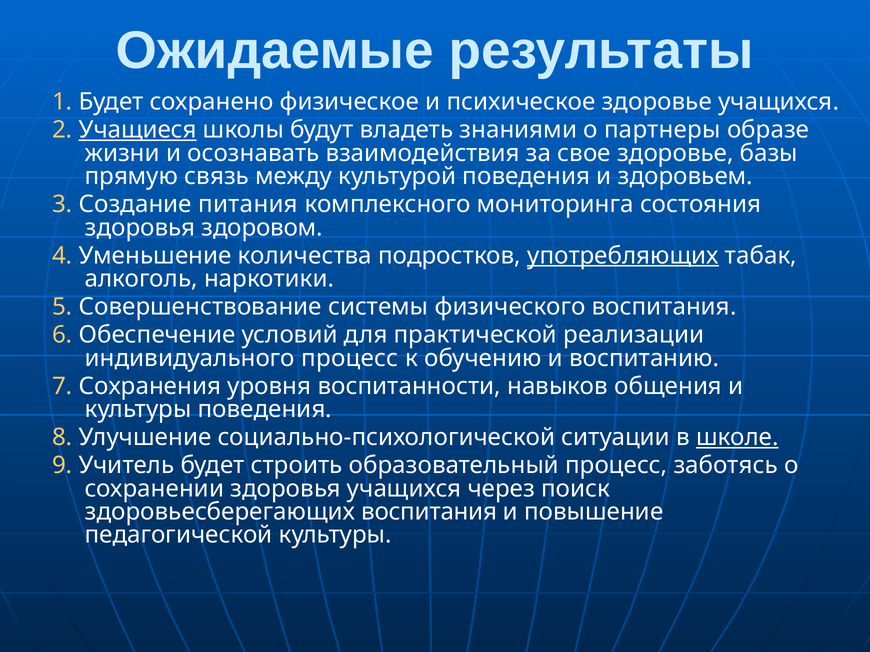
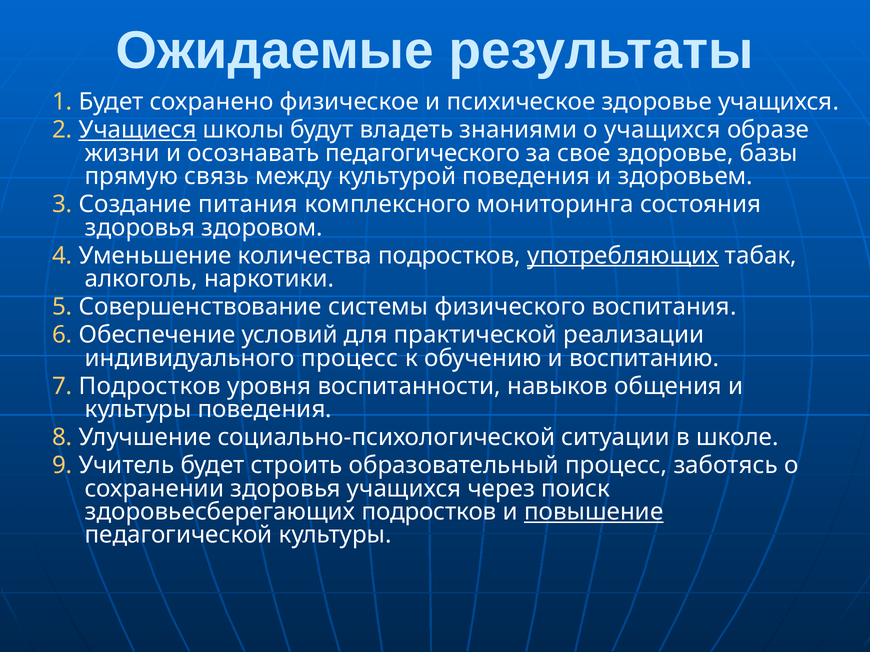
о партнеры: партнеры -> учащихся
взаимодействия: взаимодействия -> педагогического
7 Сохранения: Сохранения -> Подростков
школе underline: present -> none
здоровьесберегающих воспитания: воспитания -> подростков
повышение underline: none -> present
